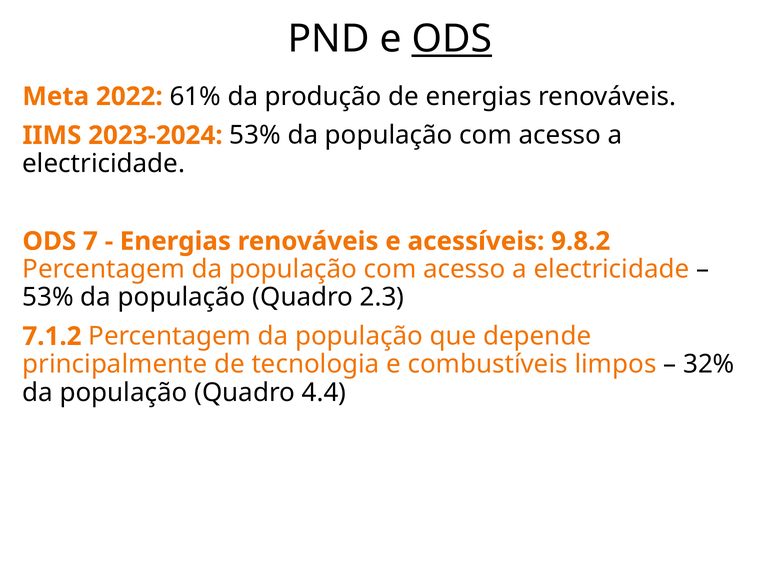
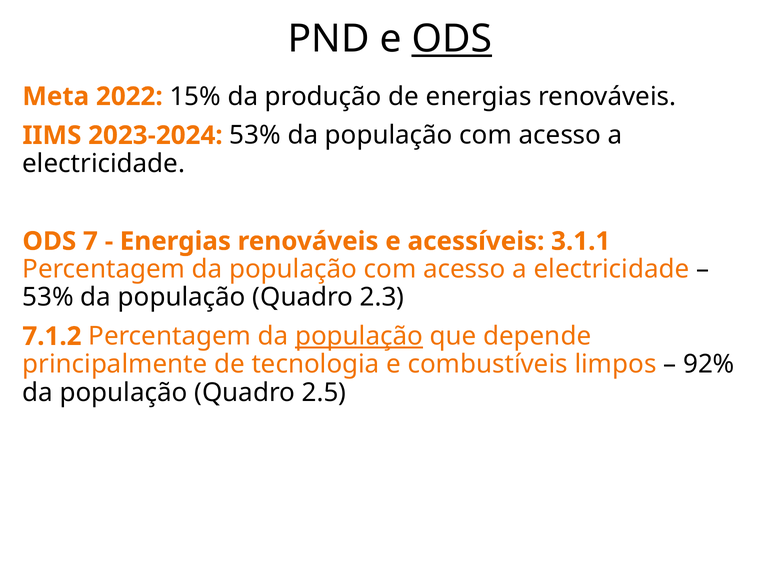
61%: 61% -> 15%
9.8.2: 9.8.2 -> 3.1.1
população at (359, 336) underline: none -> present
32%: 32% -> 92%
4.4: 4.4 -> 2.5
